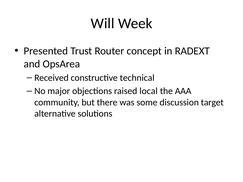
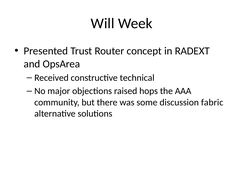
local: local -> hops
target: target -> fabric
